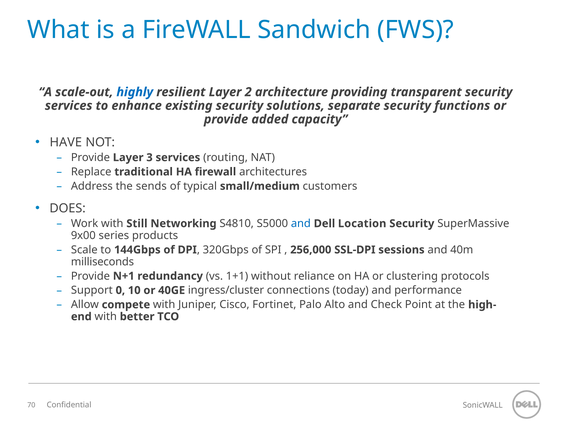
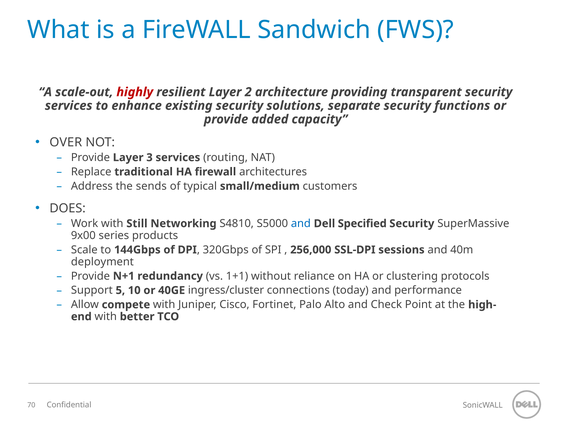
highly colour: blue -> red
HAVE: HAVE -> OVER
Location: Location -> Specified
milliseconds: milliseconds -> deployment
0: 0 -> 5
